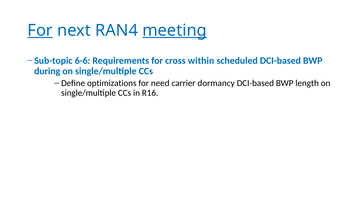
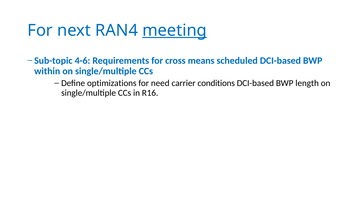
For at (40, 30) underline: present -> none
6-6: 6-6 -> 4-6
within: within -> means
during: during -> within
dormancy: dormancy -> conditions
